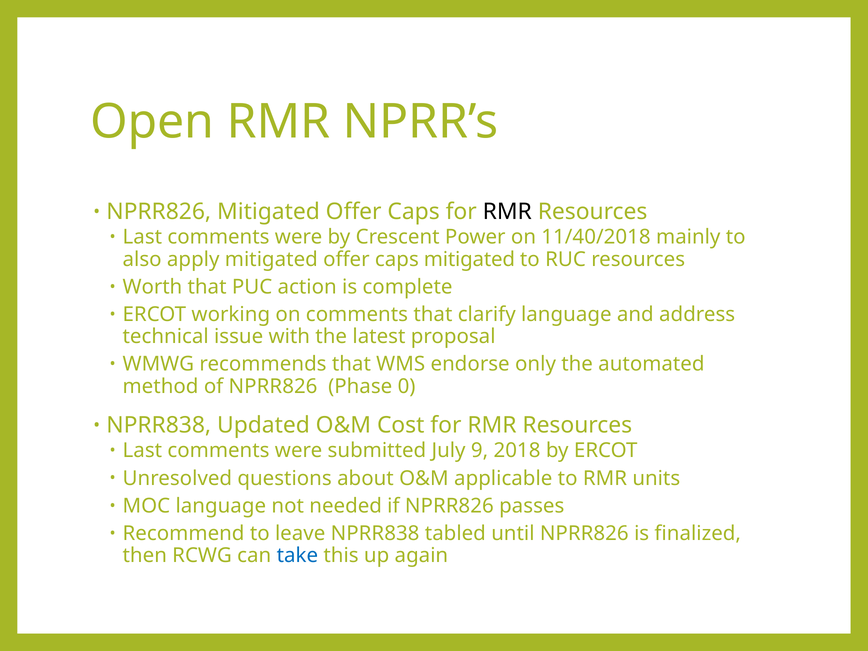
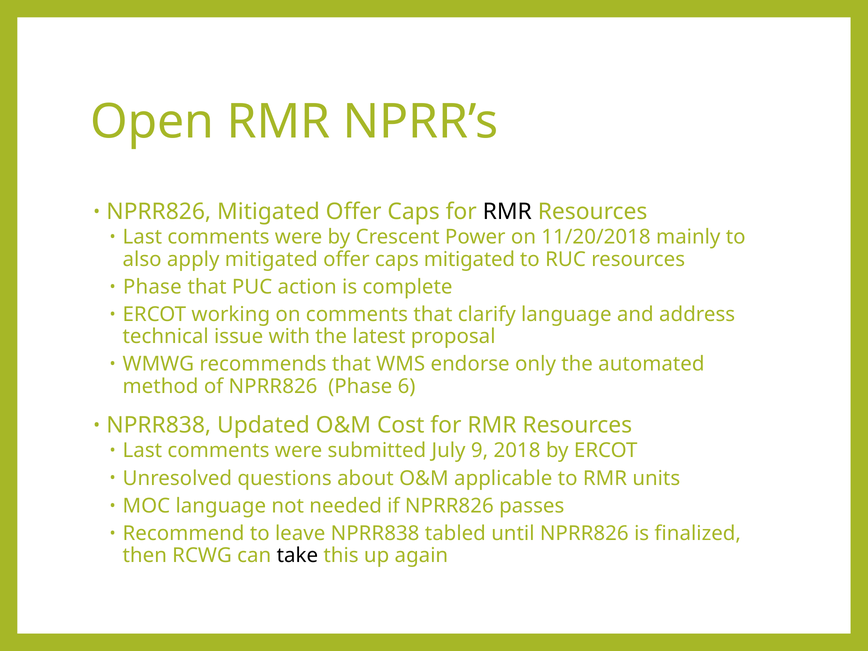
11/40/2018: 11/40/2018 -> 11/20/2018
Worth at (152, 287): Worth -> Phase
0: 0 -> 6
take colour: blue -> black
